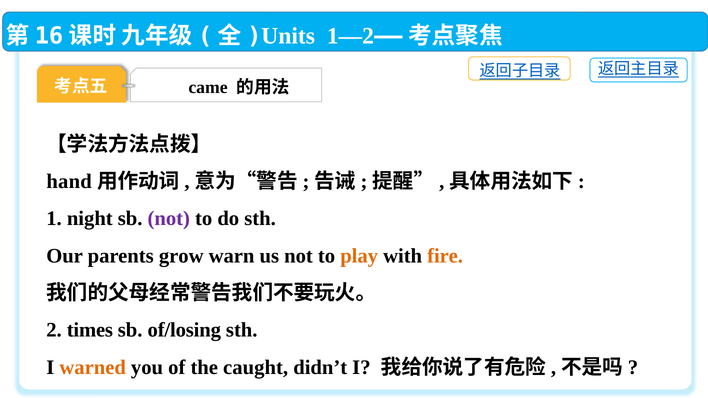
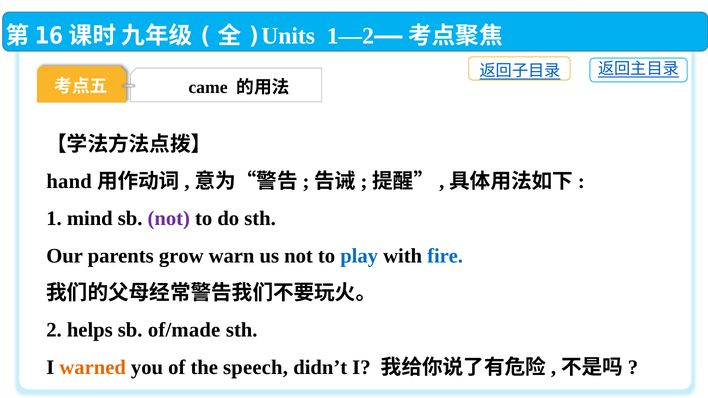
night: night -> mind
play colour: orange -> blue
fire colour: orange -> blue
times: times -> helps
of/losing: of/losing -> of/made
caught: caught -> speech
